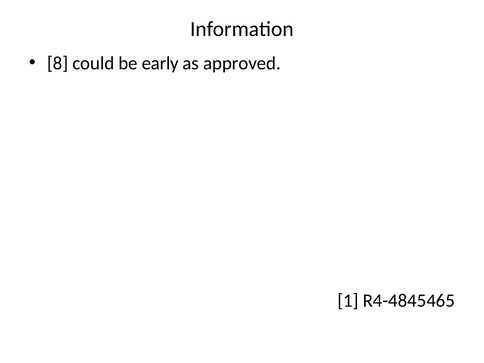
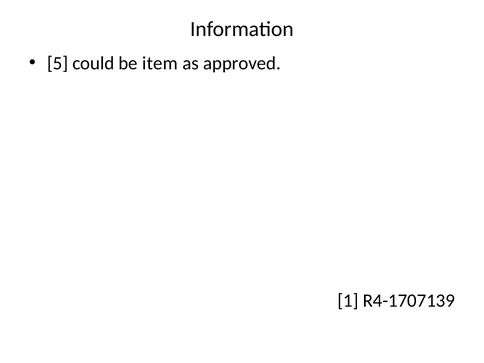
8: 8 -> 5
early: early -> item
R4-4845465: R4-4845465 -> R4-1707139
